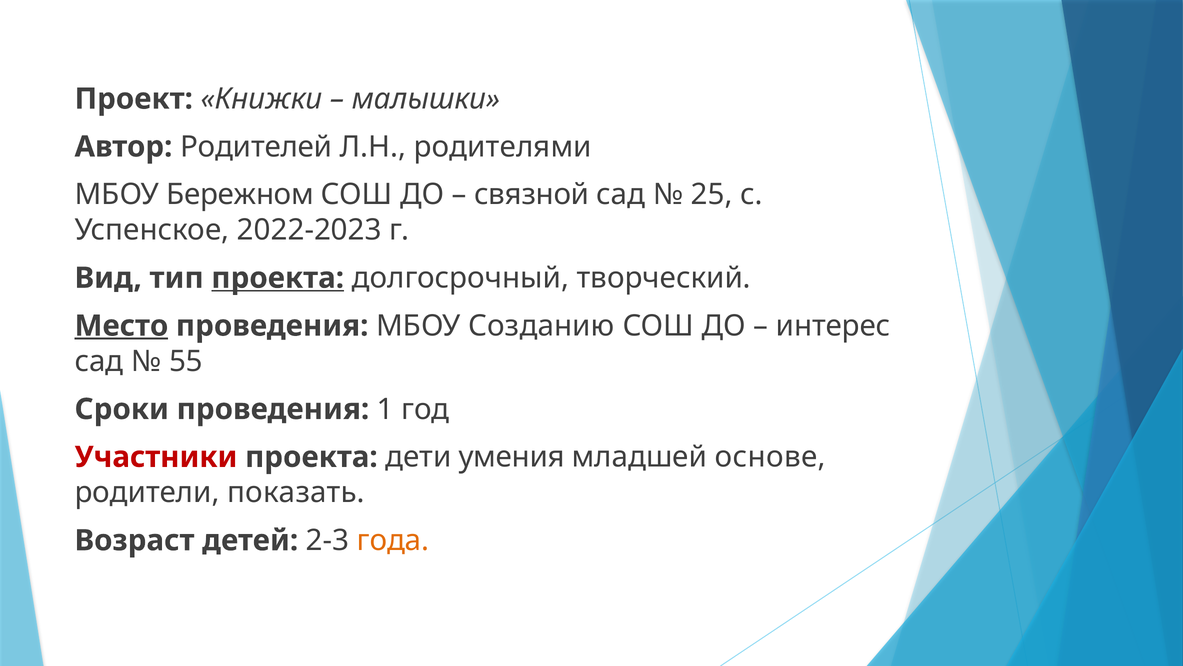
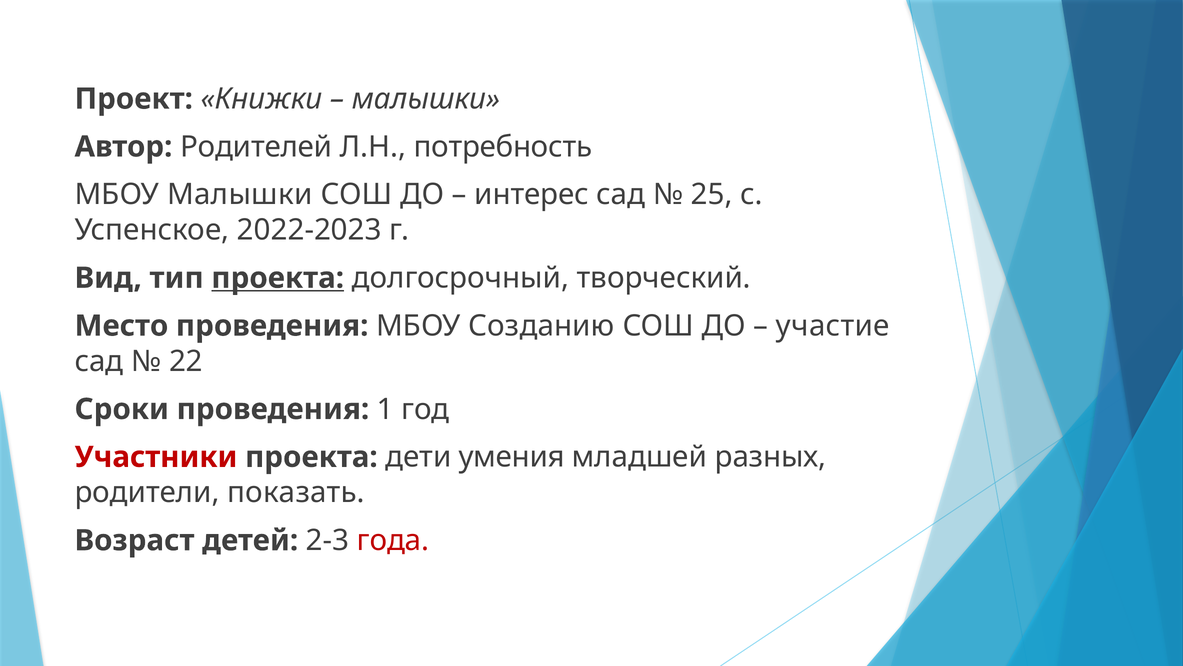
родителями: родителями -> потребность
МБОУ Бережном: Бережном -> Малышки
связной: связной -> интерес
Место underline: present -> none
интерес: интерес -> участие
55: 55 -> 22
основе: основе -> разных
года colour: orange -> red
